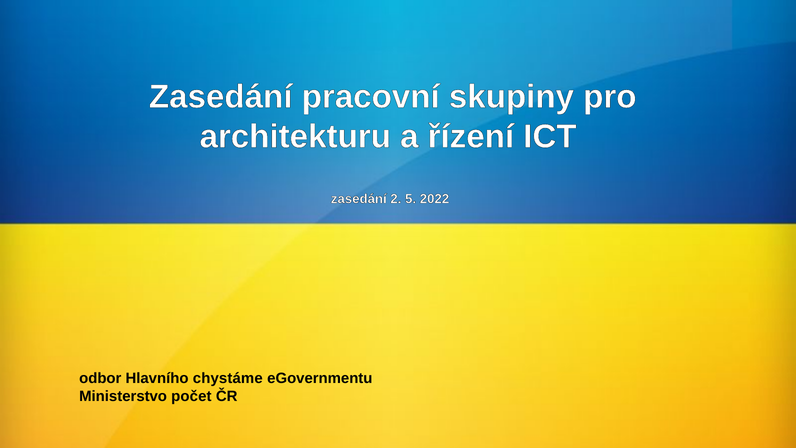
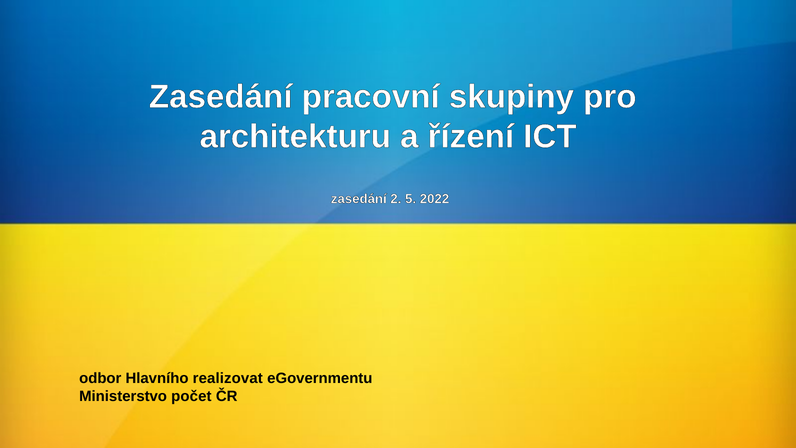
chystáme: chystáme -> realizovat
